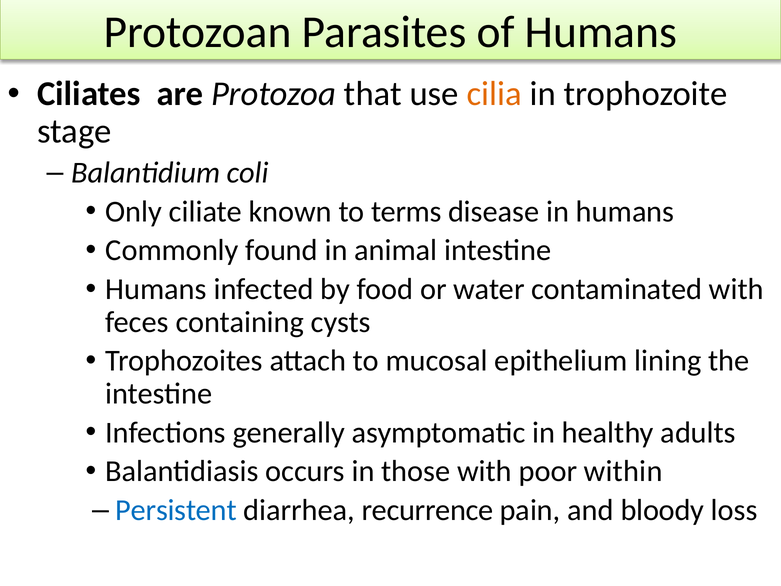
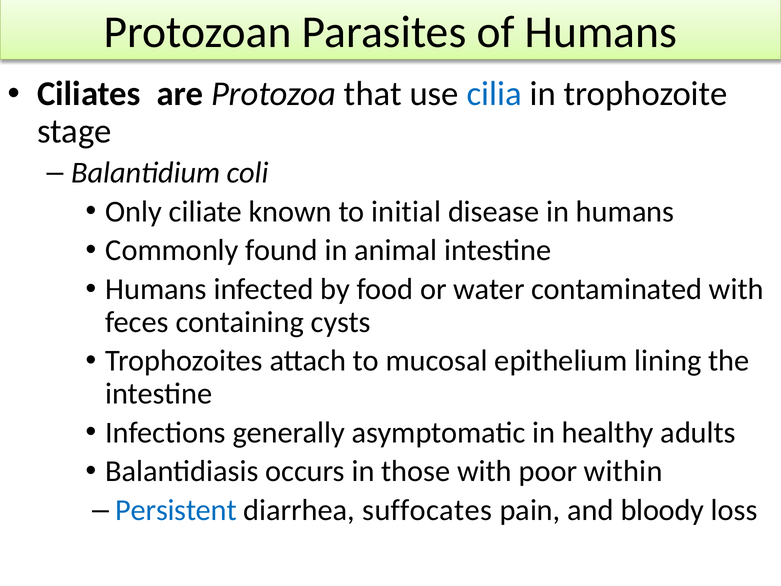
cilia colour: orange -> blue
terms: terms -> initial
recurrence: recurrence -> suffocates
